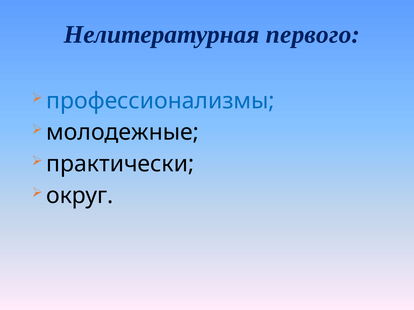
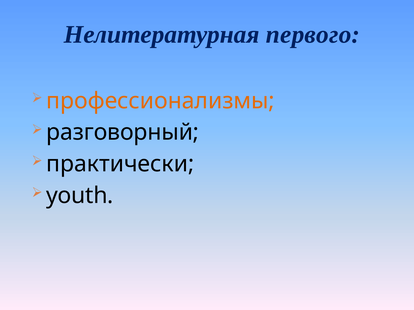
профессионализмы colour: blue -> orange
молодежные: молодежные -> разговорный
округ: округ -> youth
